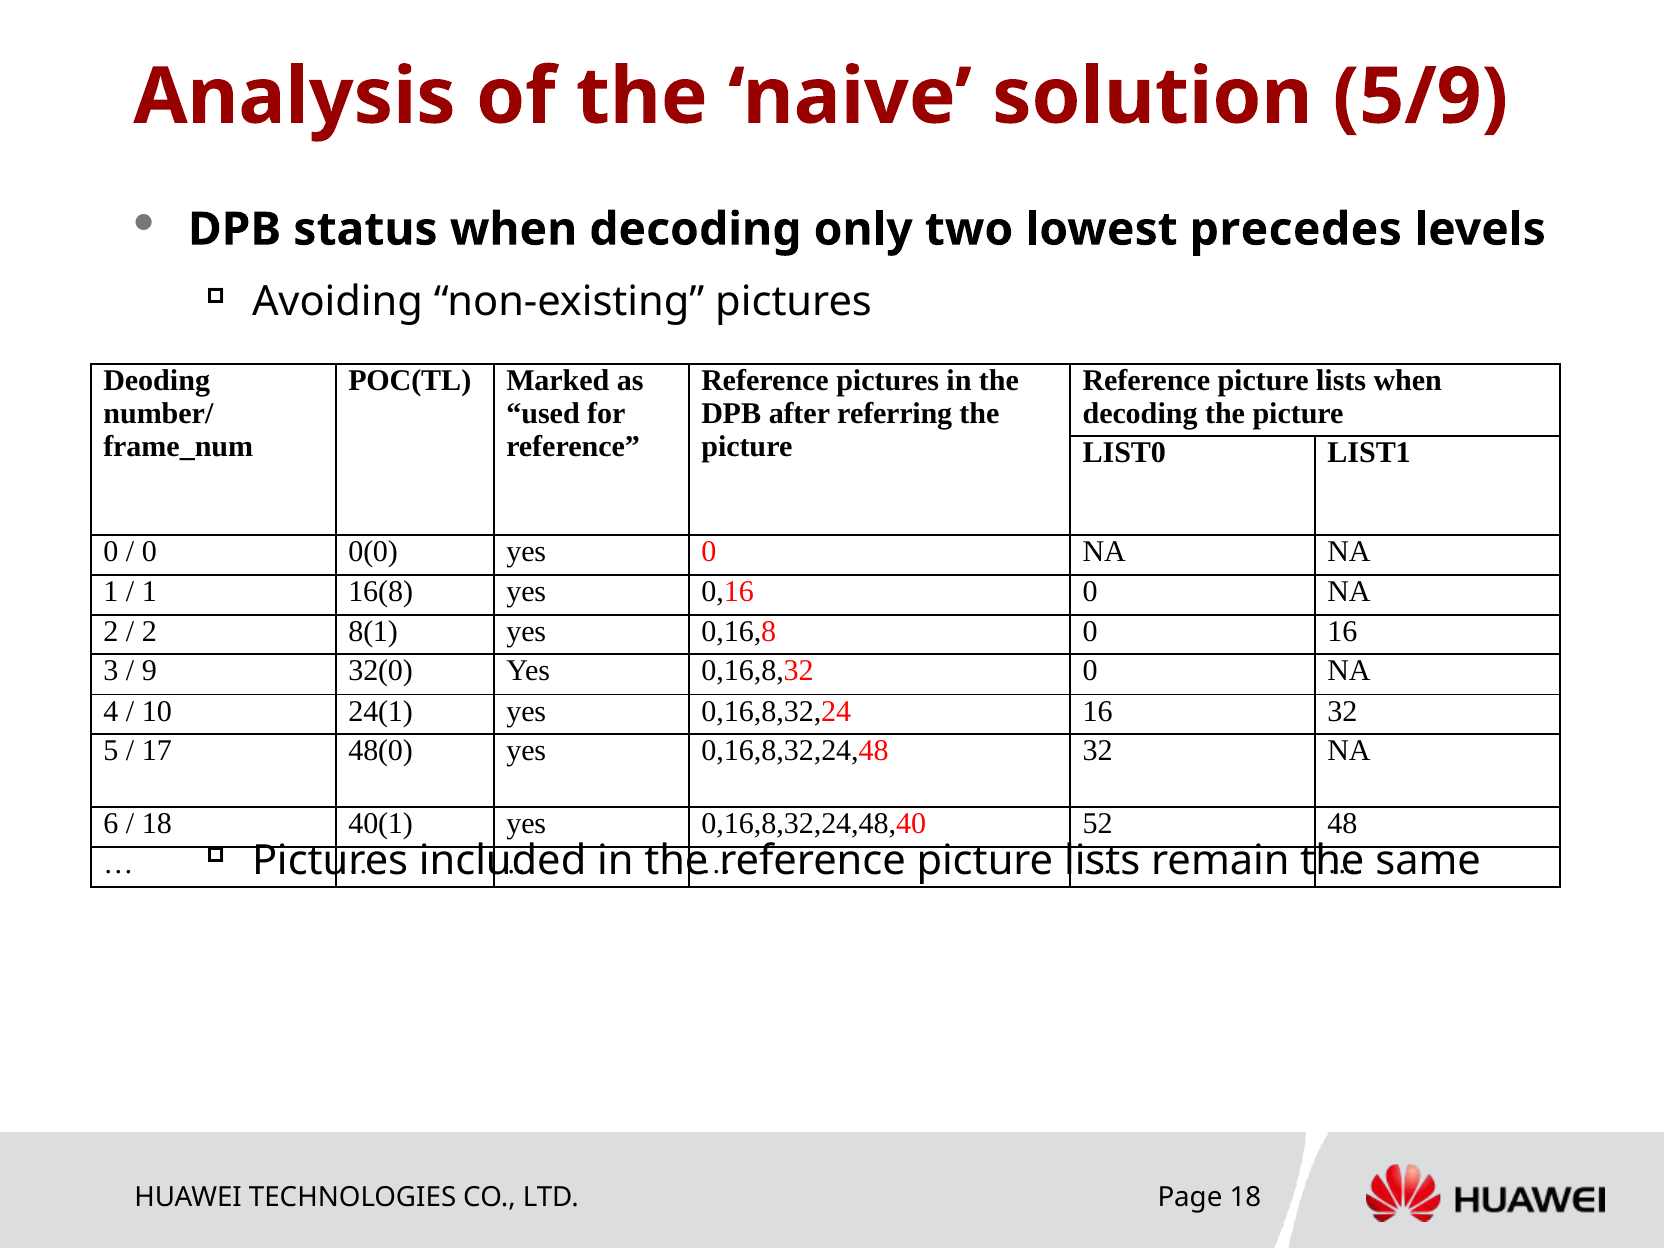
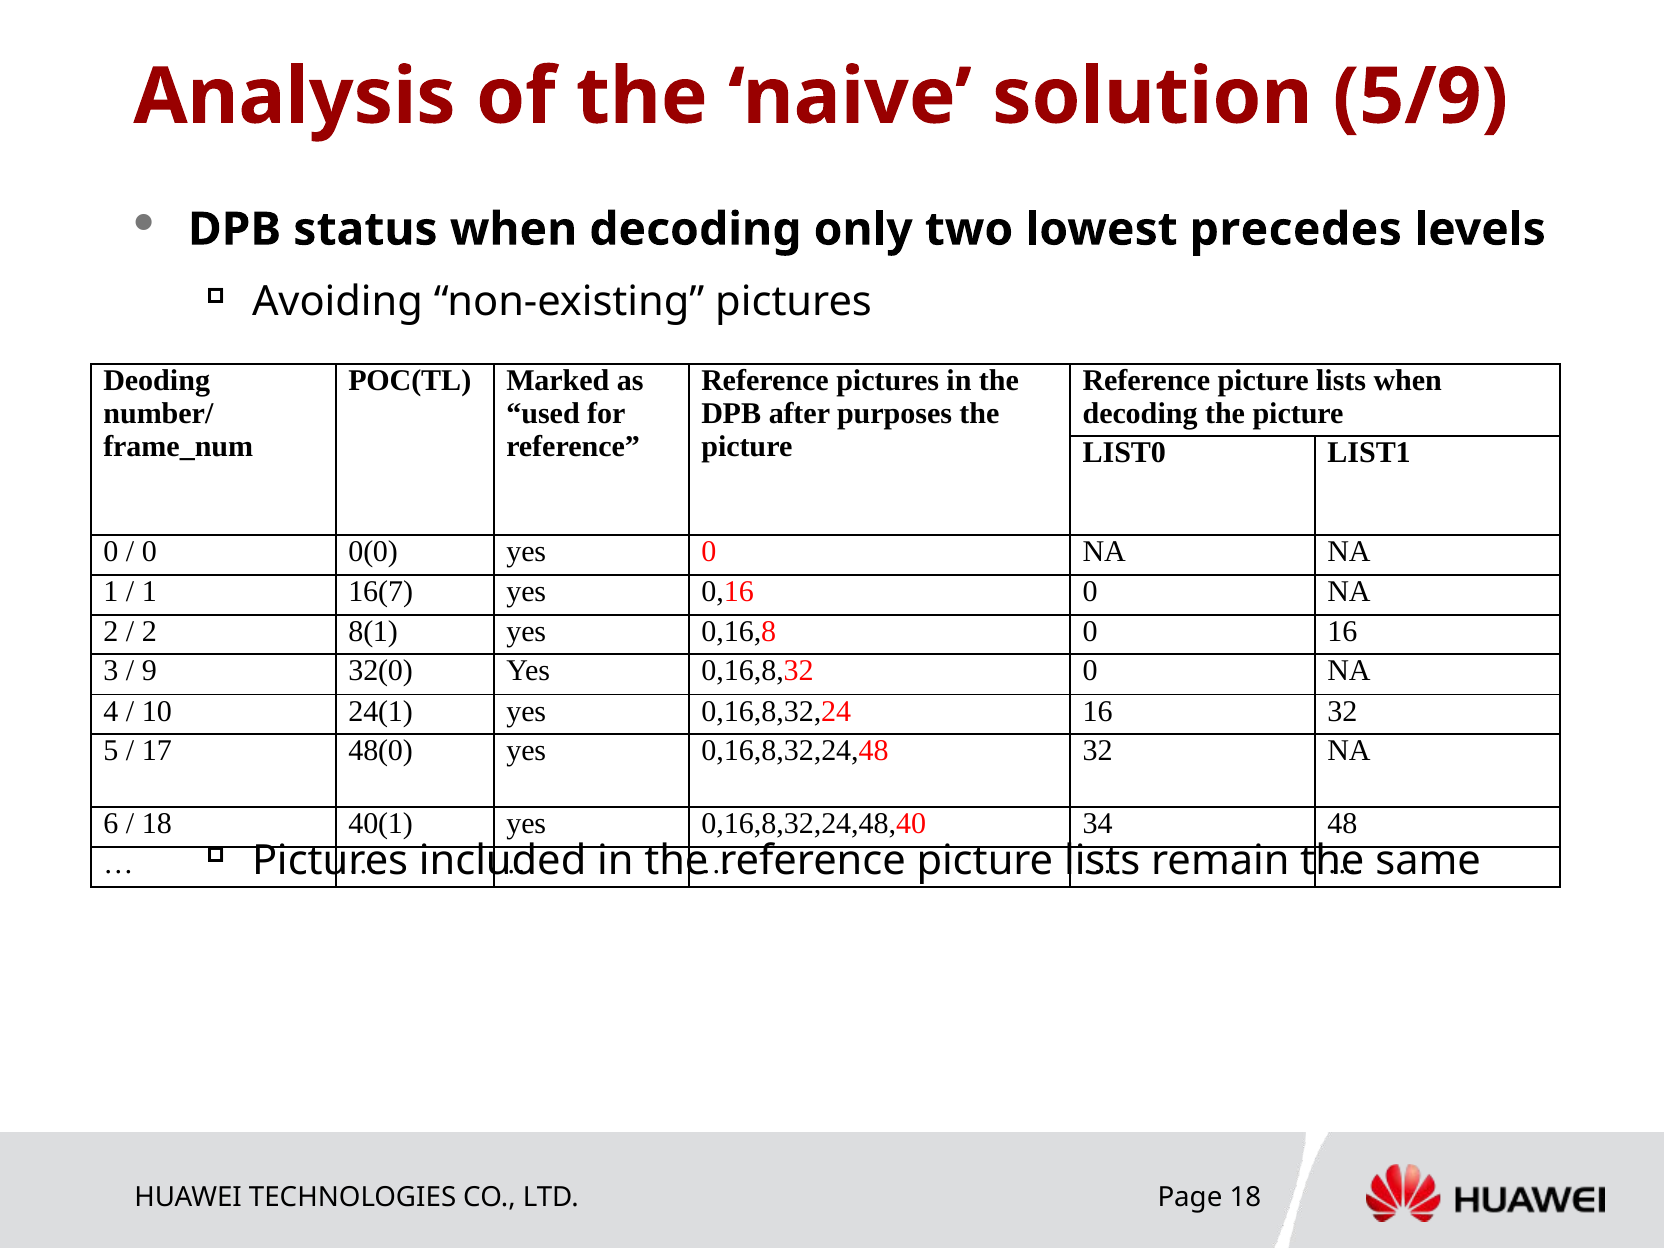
referring: referring -> purposes
16(8: 16(8 -> 16(7
52: 52 -> 34
